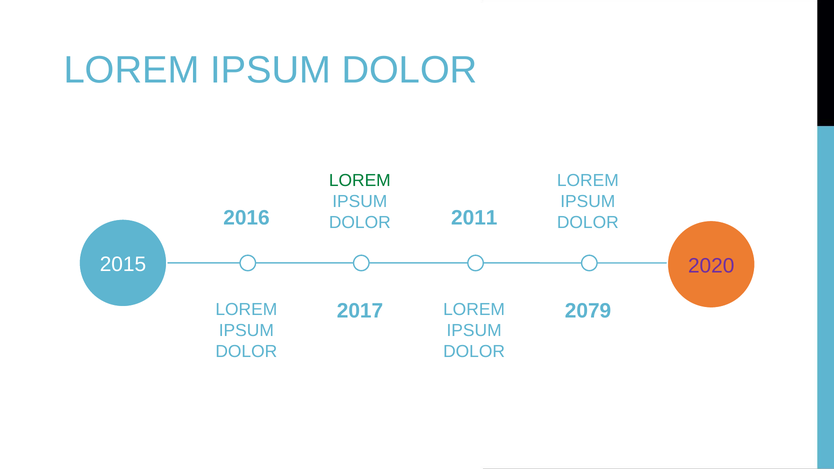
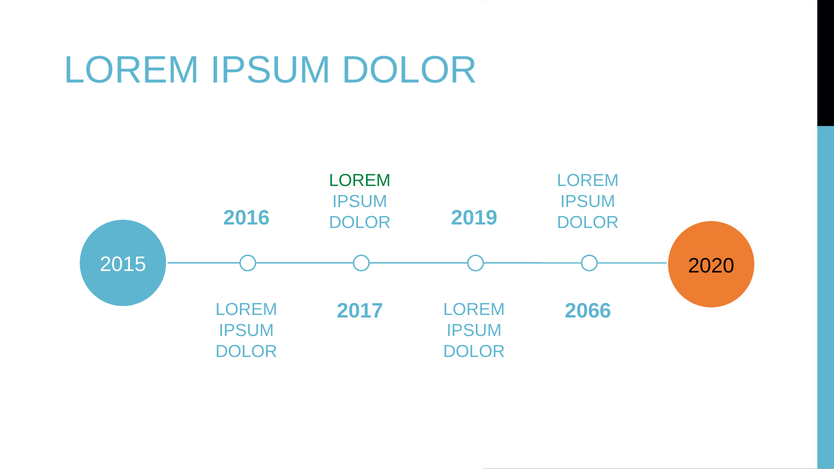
2011: 2011 -> 2019
2020 colour: purple -> black
2079: 2079 -> 2066
